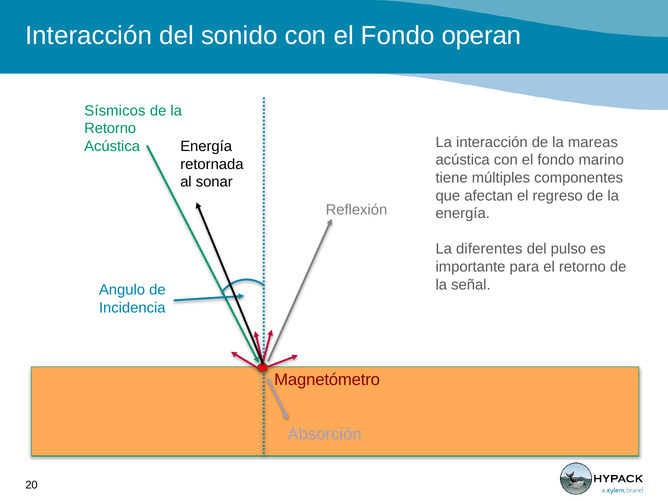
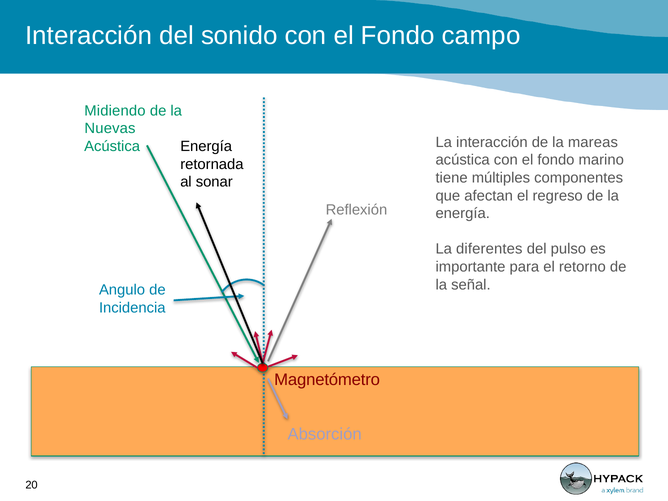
operan: operan -> campo
Sísmicos: Sísmicos -> Midiendo
Retorno at (110, 128): Retorno -> Nuevas
